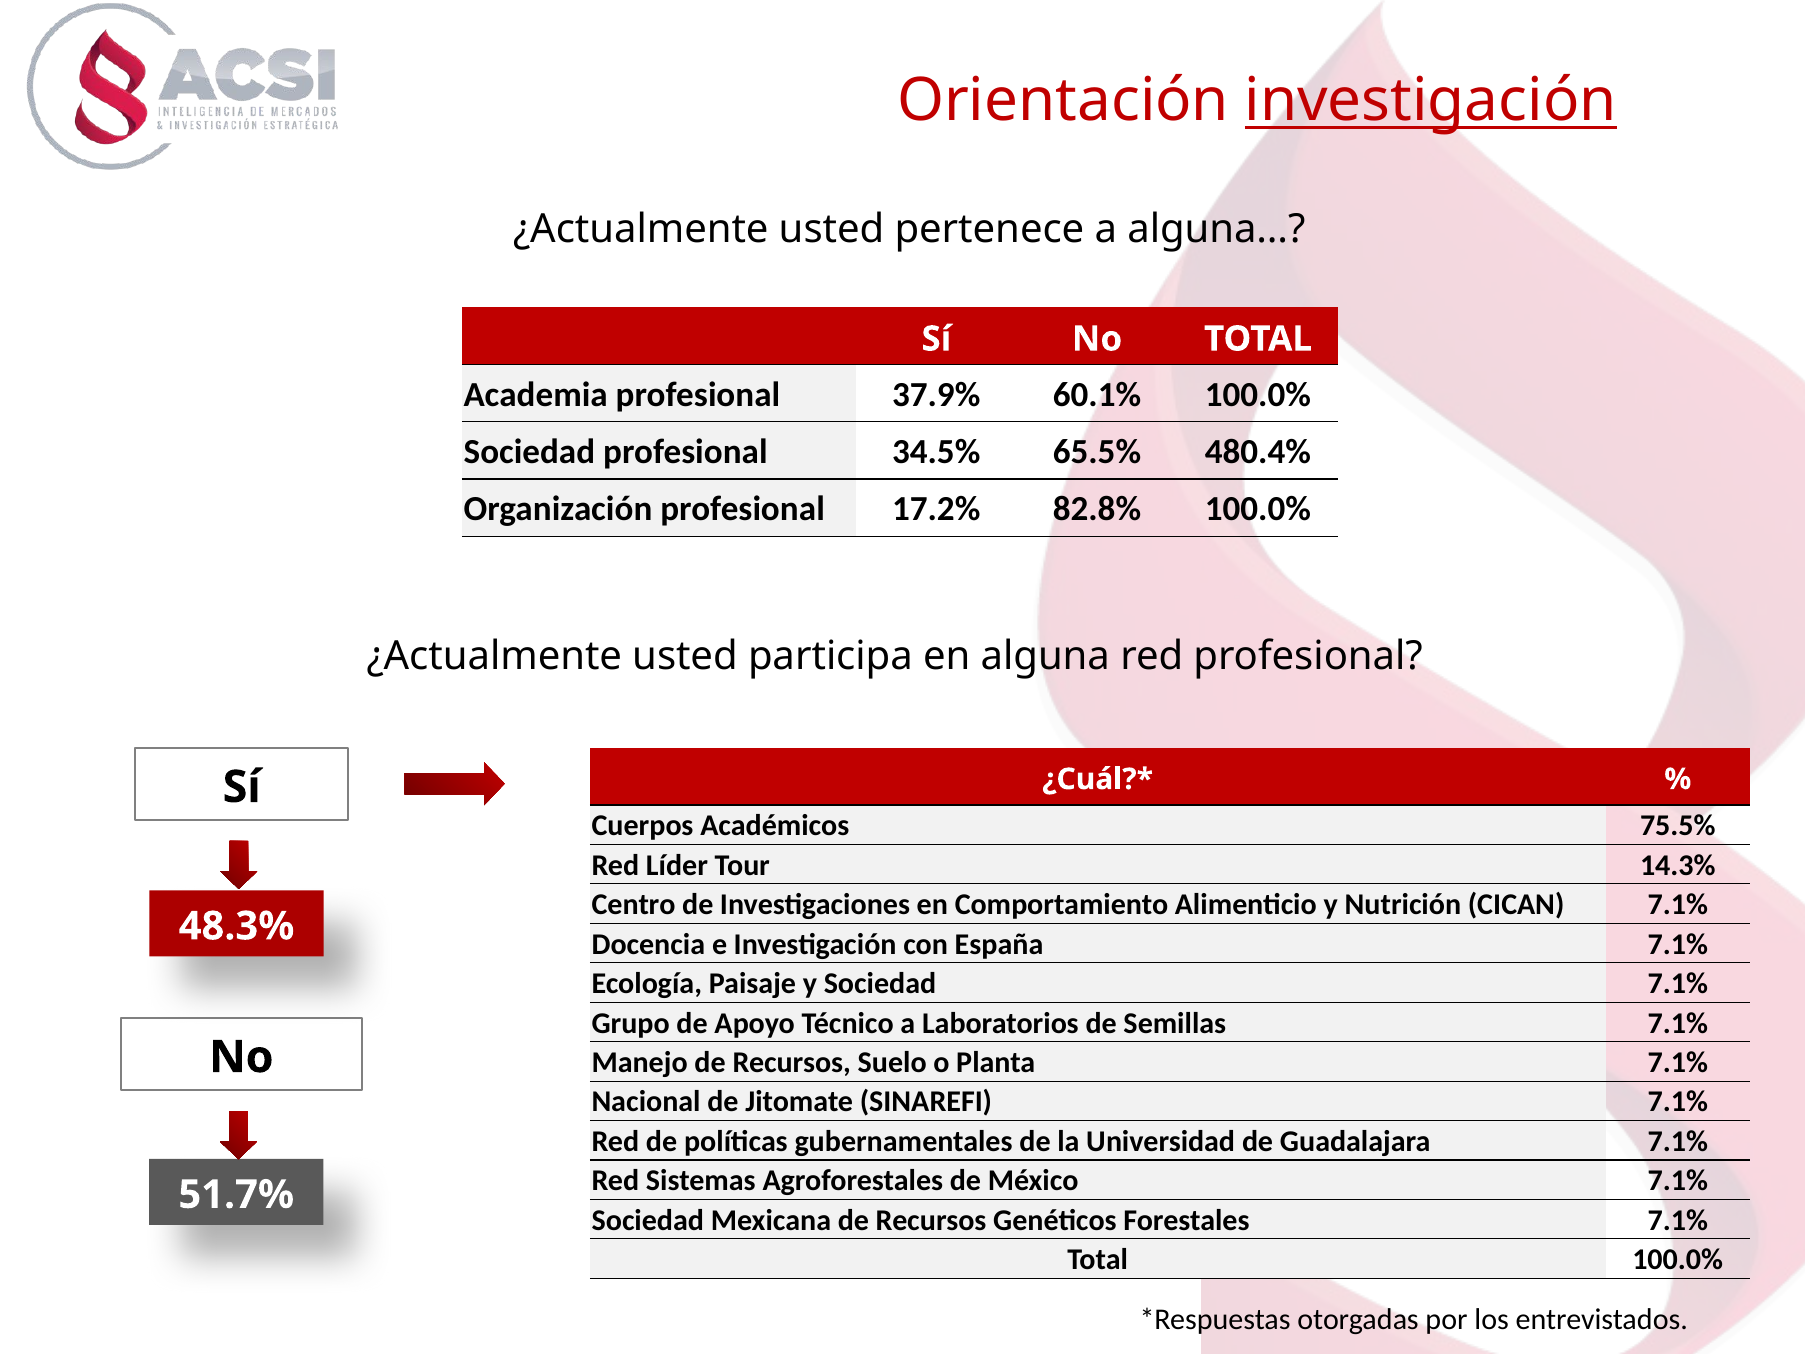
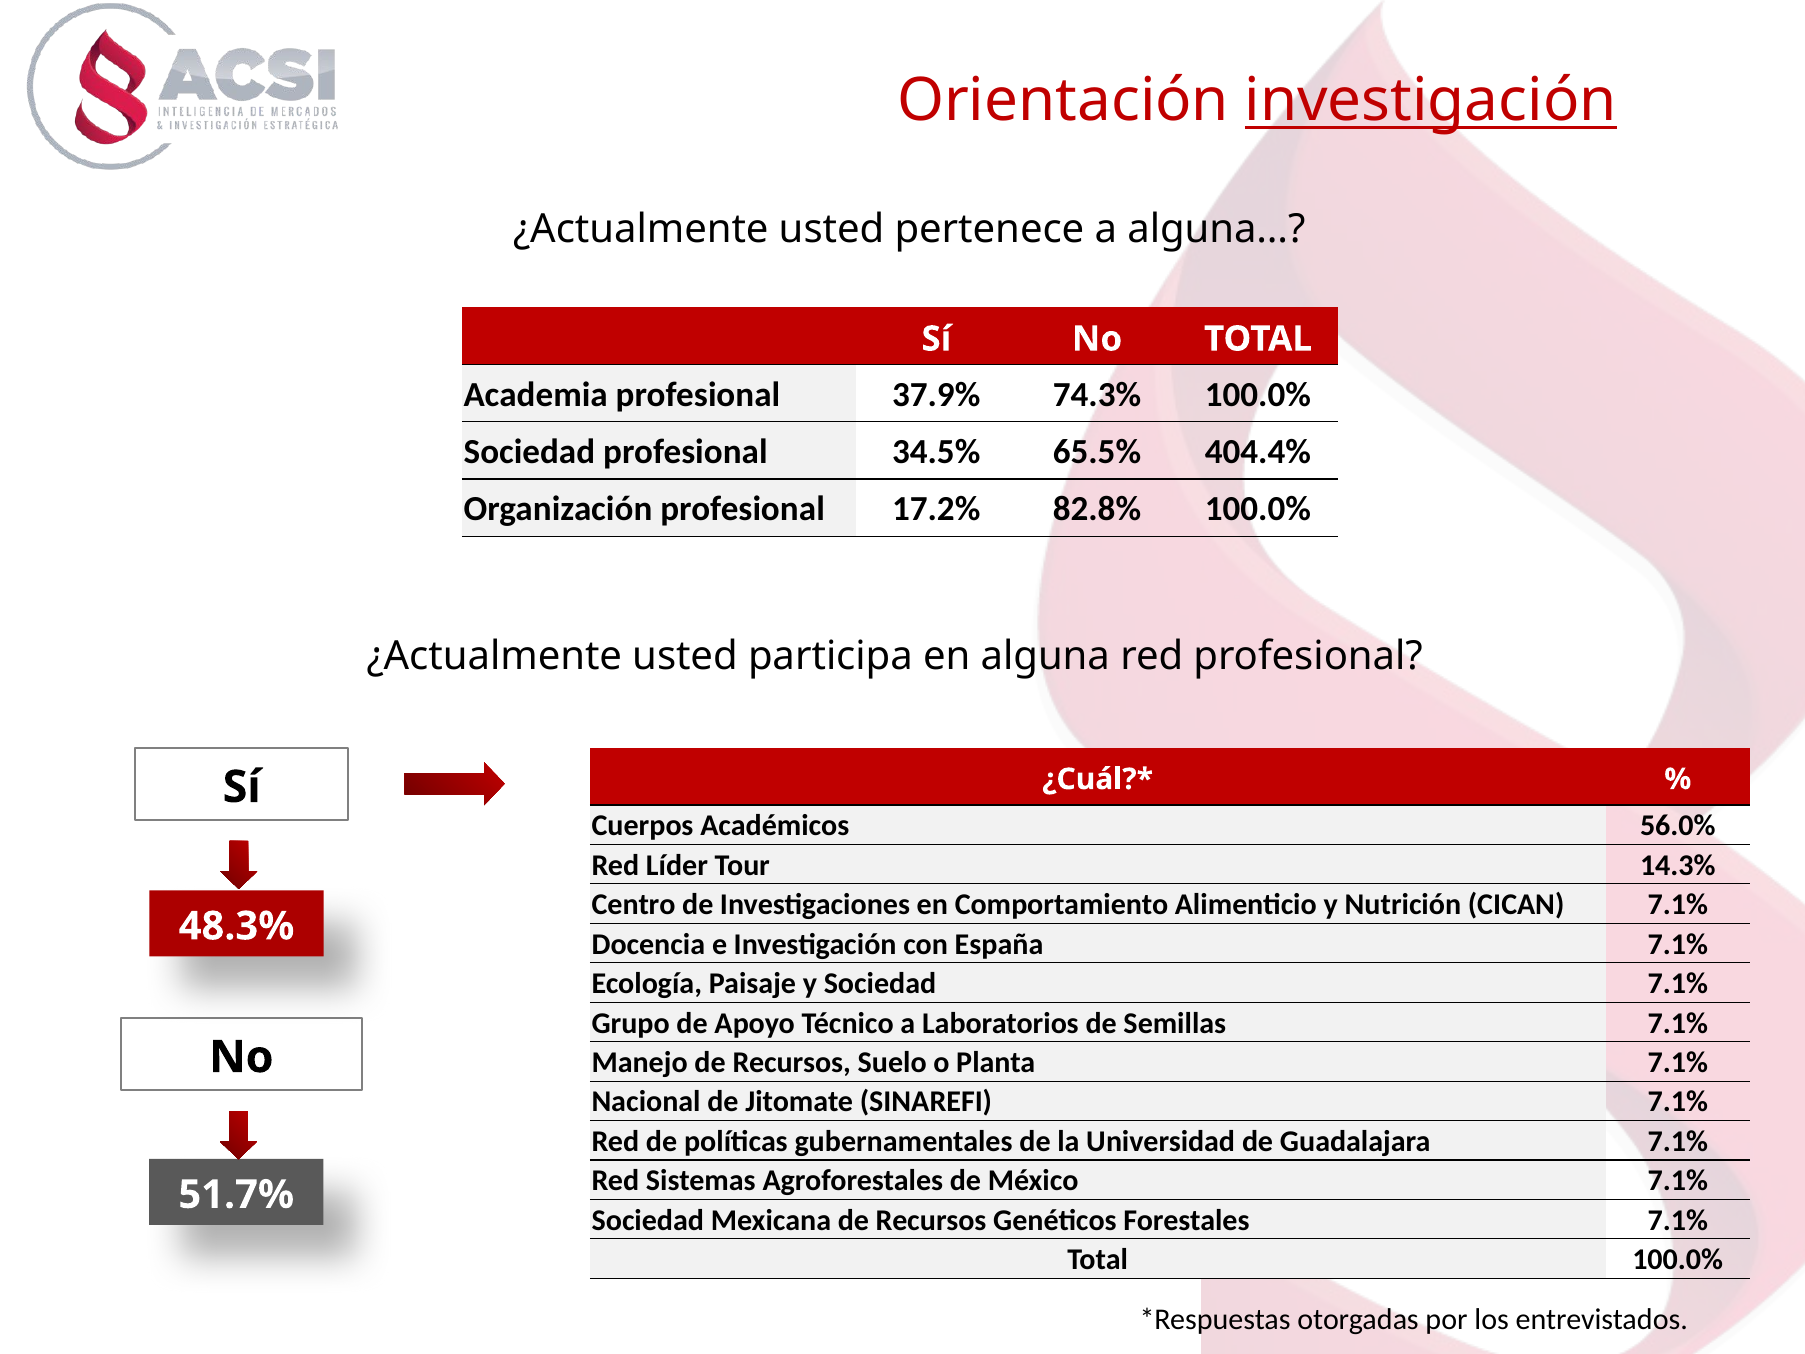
60.1%: 60.1% -> 74.3%
480.4%: 480.4% -> 404.4%
75.5%: 75.5% -> 56.0%
